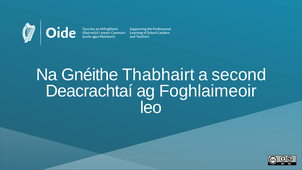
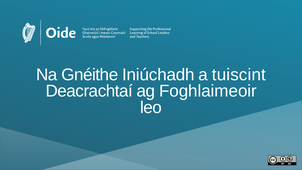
Thabhairt: Thabhairt -> Iniúchadh
second: second -> tuiscint
